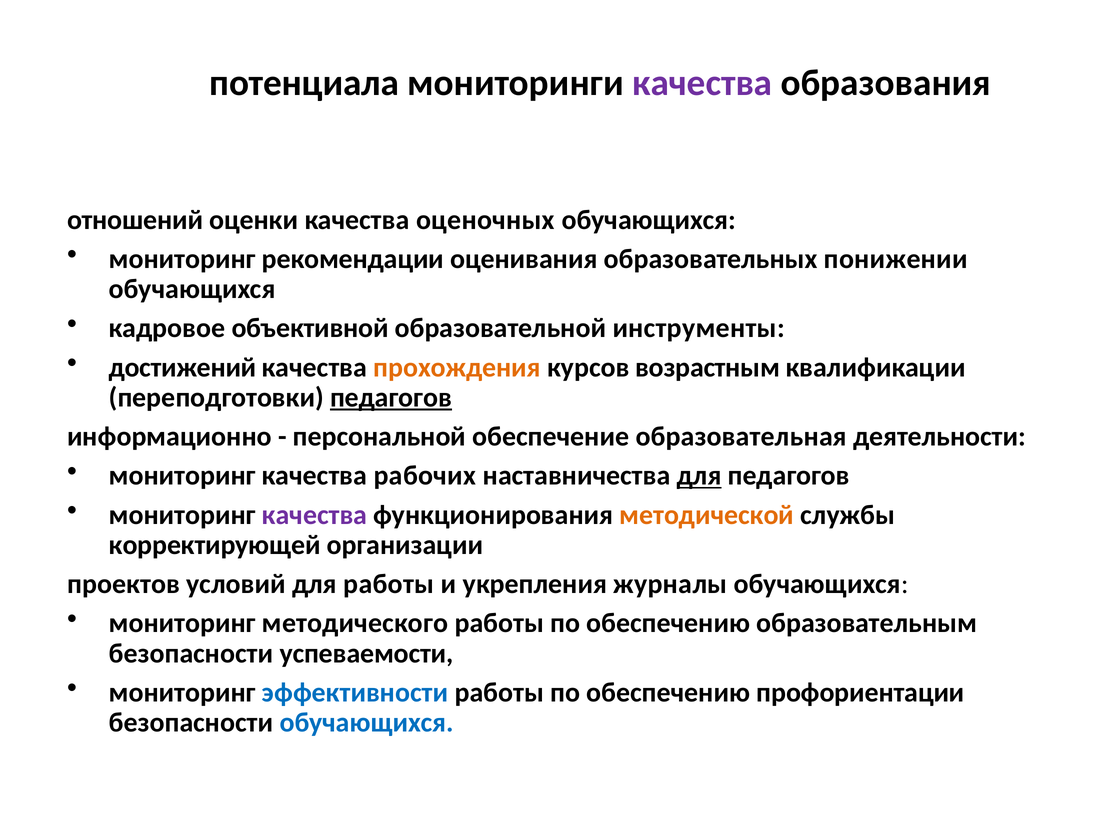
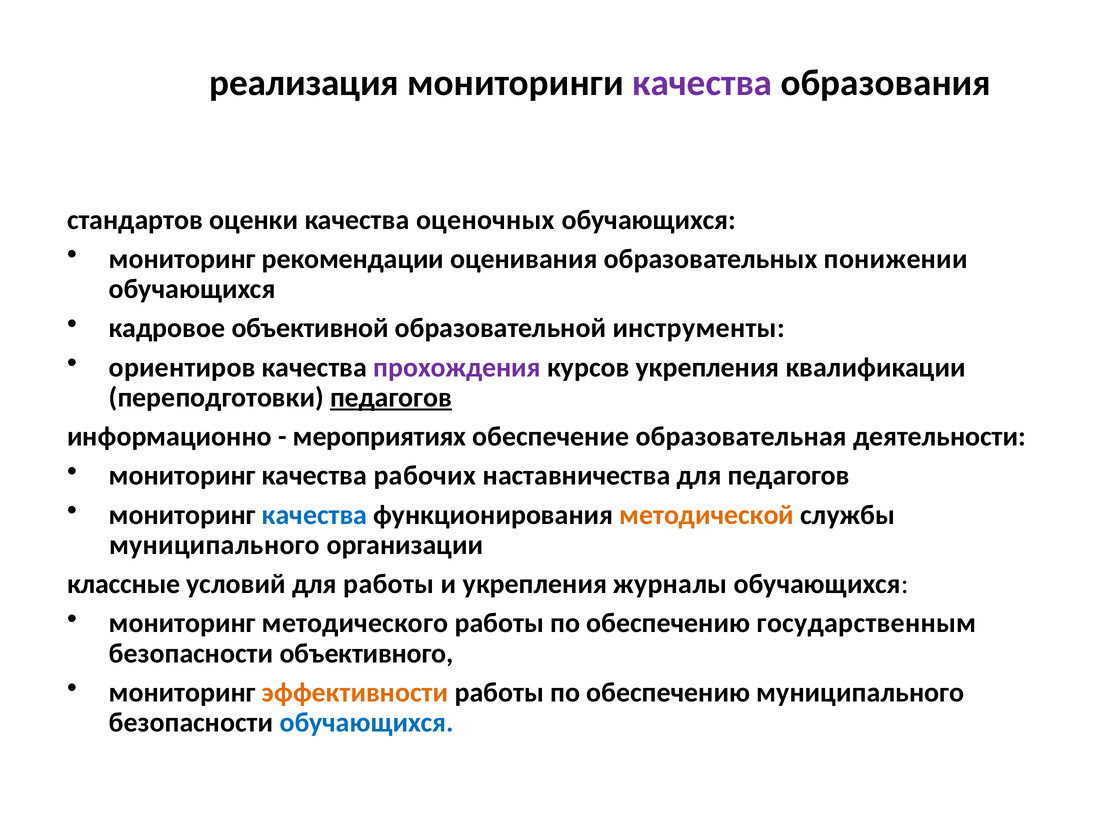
потенциала: потенциала -> реализация
отношений: отношений -> стандартов
достижений: достижений -> ориентиров
прохождения colour: orange -> purple
курсов возрастным: возрастным -> укрепления
персональной: персональной -> мероприятиях
для at (699, 476) underline: present -> none
качества at (315, 515) colour: purple -> blue
корректирующей at (215, 545): корректирующей -> муниципального
проектов: проектов -> классные
образовательным: образовательным -> государственным
успеваемости: успеваемости -> объективного
эффективности colour: blue -> orange
обеспечению профориентации: профориентации -> муниципального
